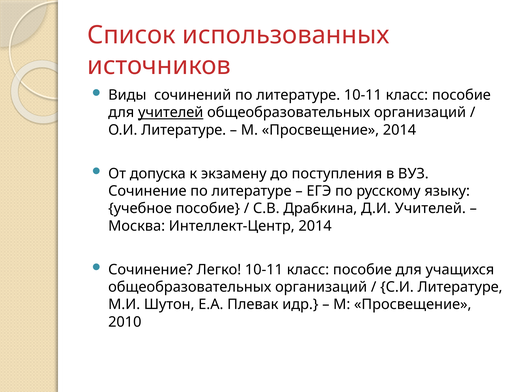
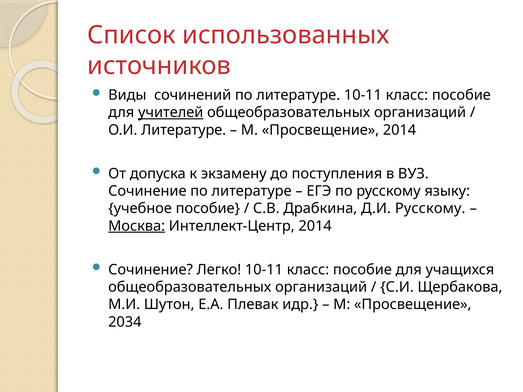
Д.И Учителей: Учителей -> Русскому
Москва underline: none -> present
С.И Литературе: Литературе -> Щербакова
2010: 2010 -> 2034
